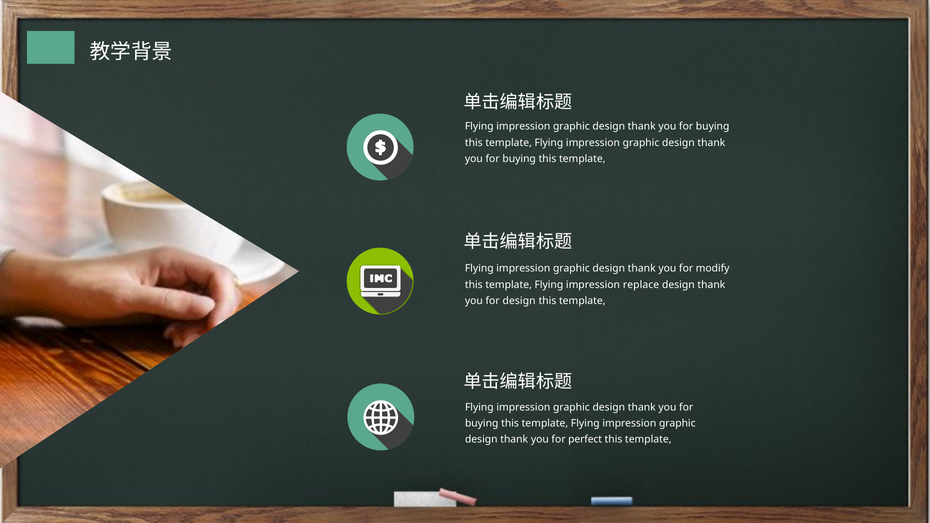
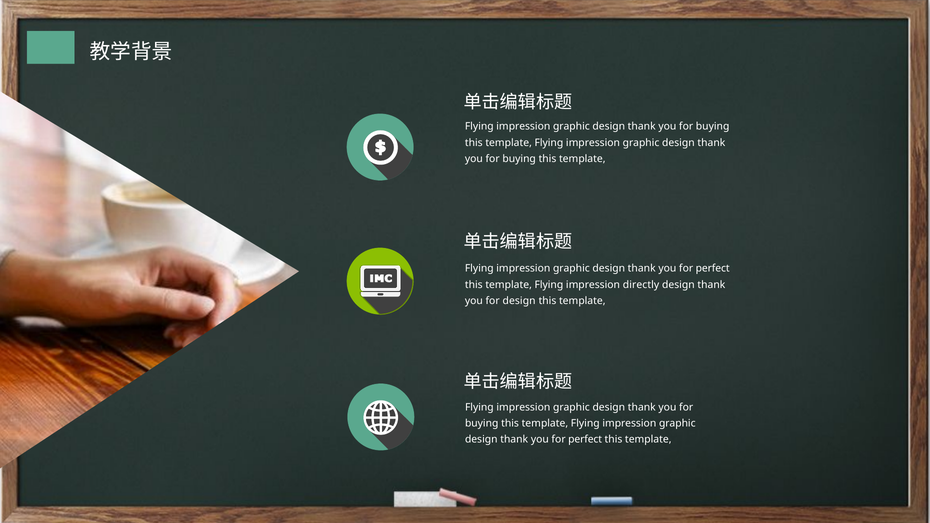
modify at (713, 269): modify -> perfect
replace: replace -> directly
